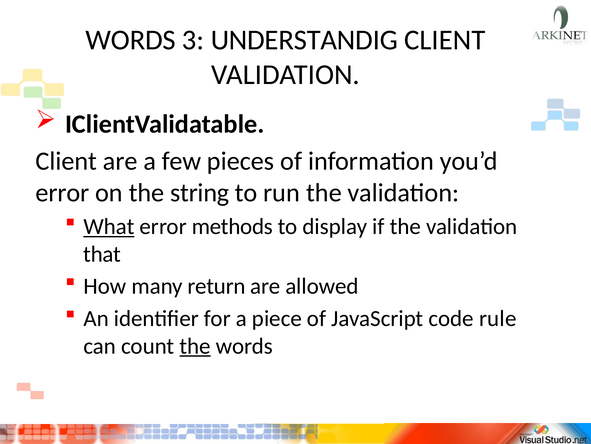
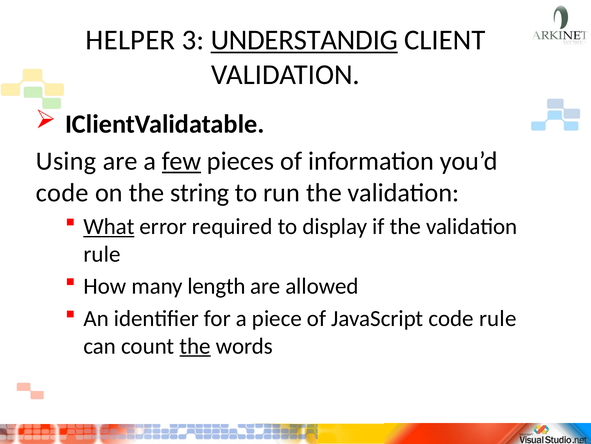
WORDS at (131, 40): WORDS -> HELPER
UNDERSTANDIG underline: none -> present
Client at (66, 161): Client -> Using
few underline: none -> present
error at (62, 192): error -> code
methods: methods -> required
that at (102, 254): that -> rule
return: return -> length
